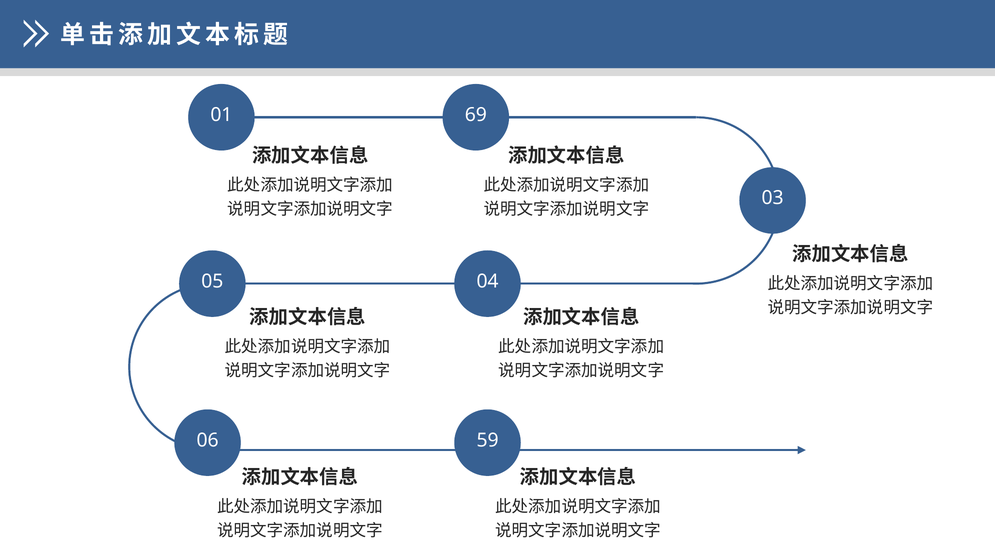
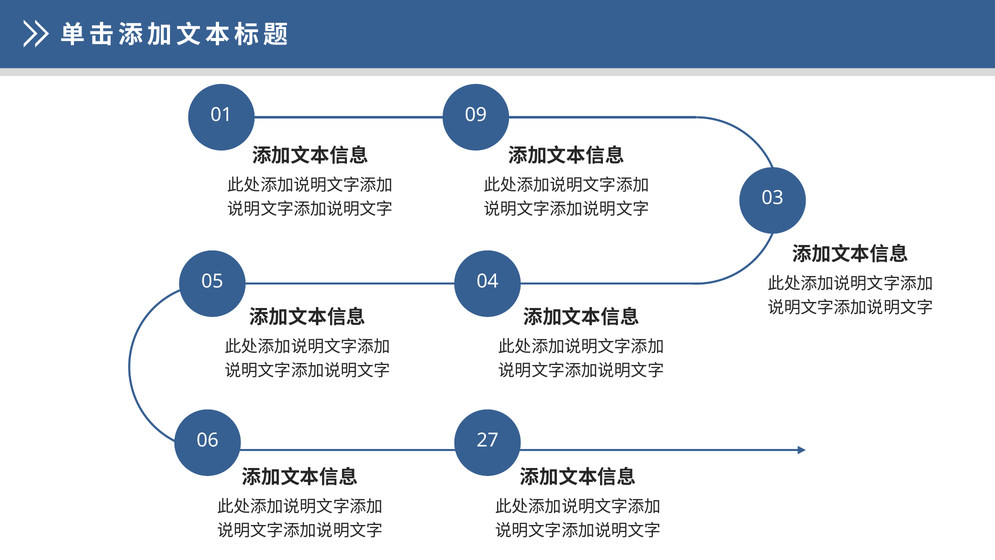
69: 69 -> 09
59: 59 -> 27
